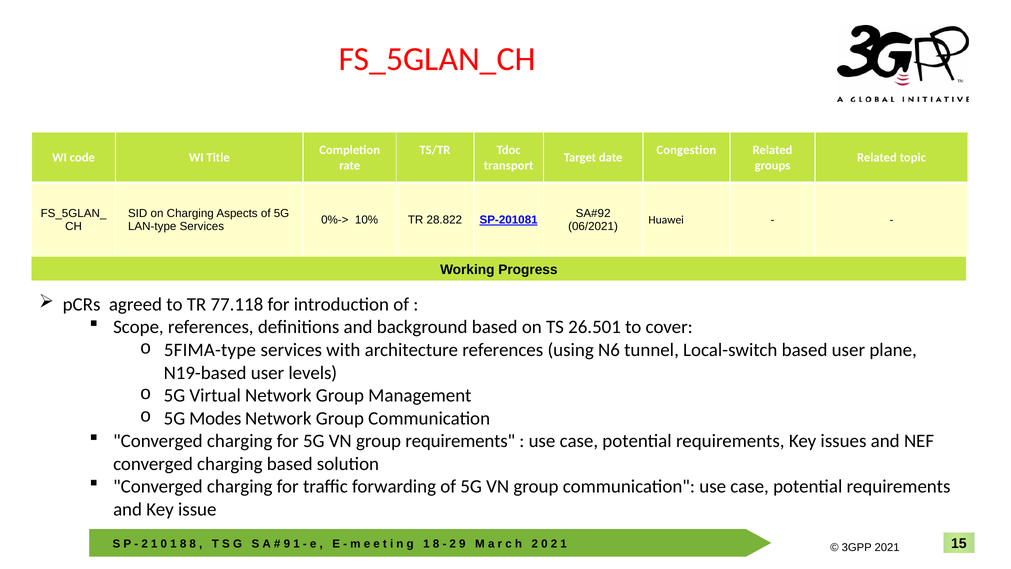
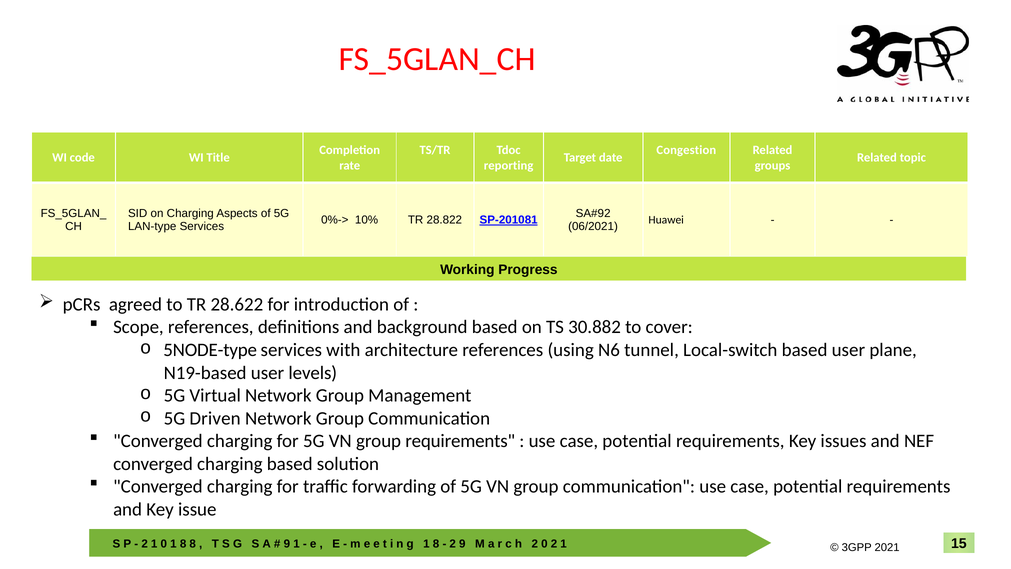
transport: transport -> reporting
77.118: 77.118 -> 28.622
26.501: 26.501 -> 30.882
5FIMA-type: 5FIMA-type -> 5NODE-type
Modes: Modes -> Driven
